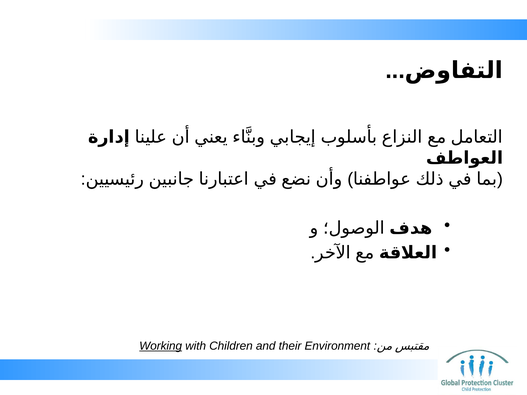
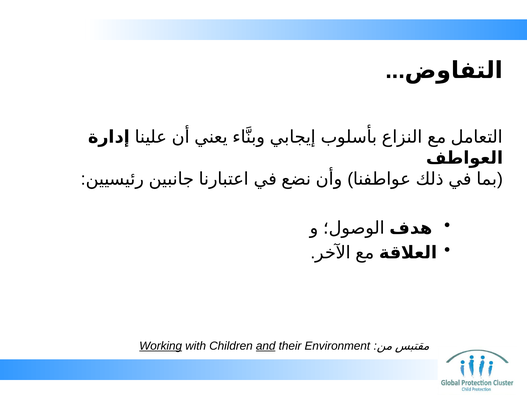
and underline: none -> present
